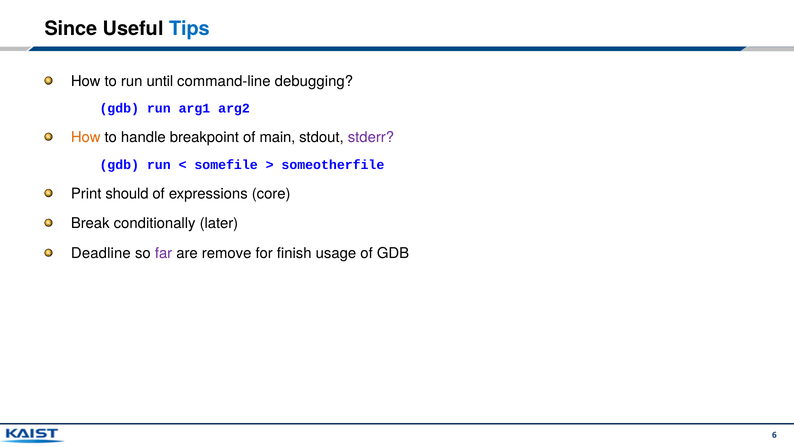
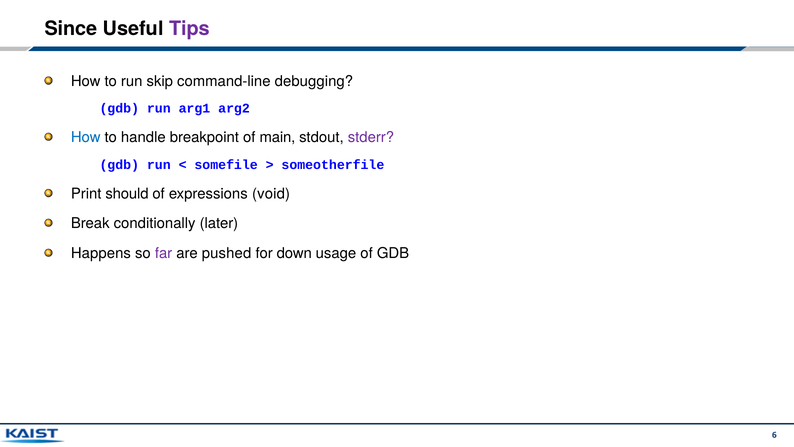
Tips colour: blue -> purple
until: until -> skip
How at (86, 137) colour: orange -> blue
core: core -> void
Deadline: Deadline -> Happens
remove: remove -> pushed
finish: finish -> down
